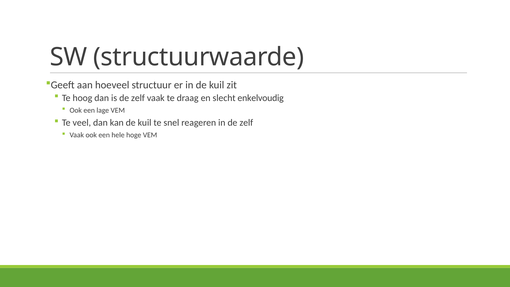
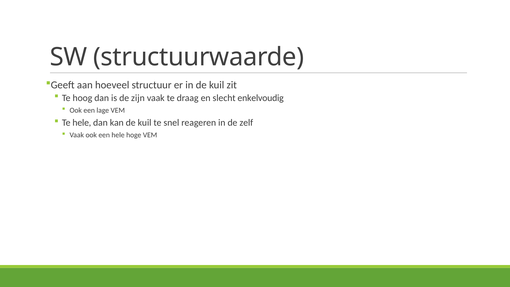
is de zelf: zelf -> zijn
Te veel: veel -> hele
